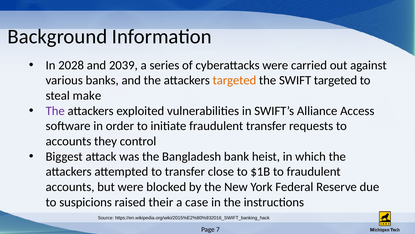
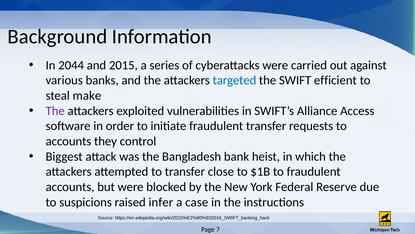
2028: 2028 -> 2044
2039: 2039 -> 2015
targeted at (234, 80) colour: orange -> blue
SWIFT targeted: targeted -> efficient
their: their -> infer
